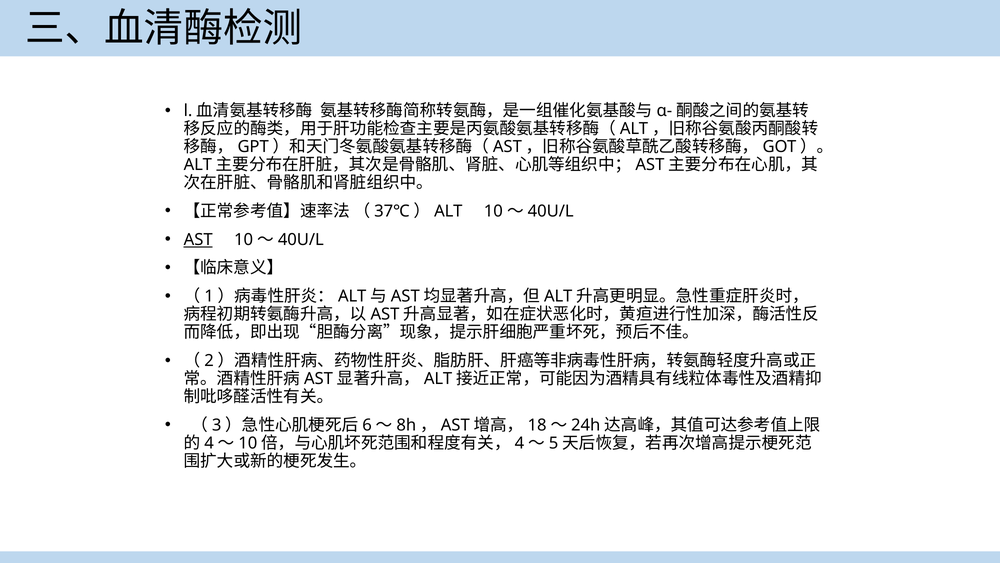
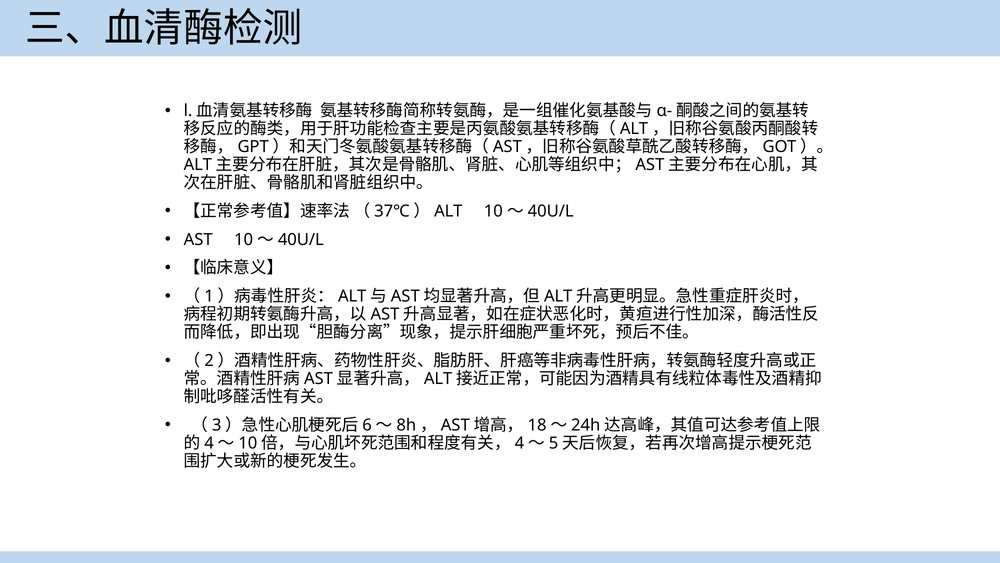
AST underline: present -> none
